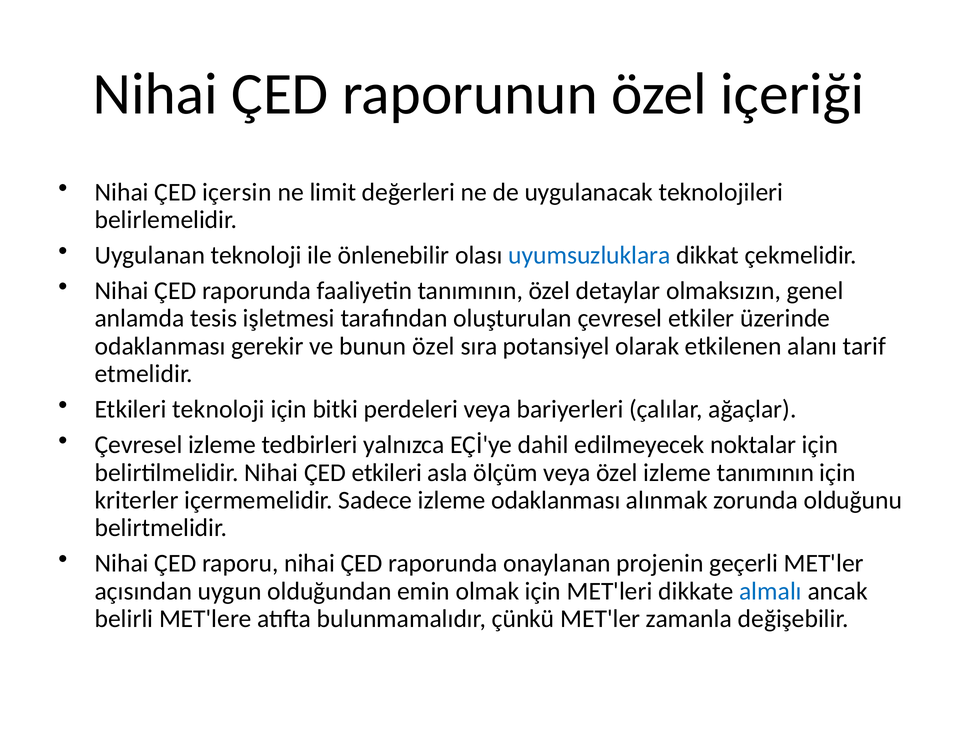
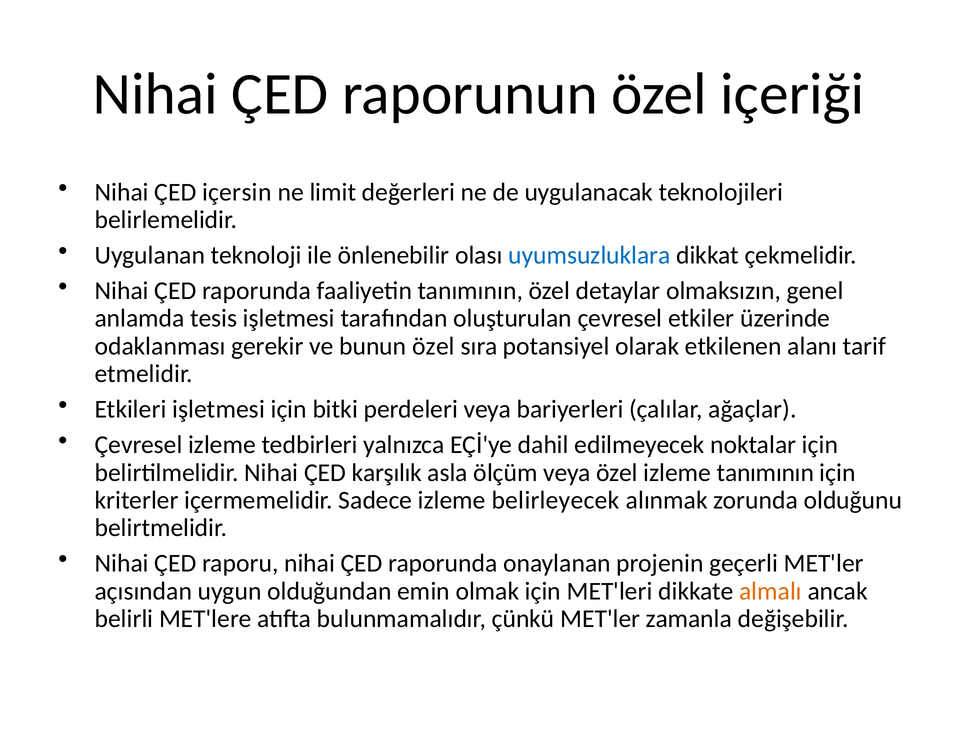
Etkileri teknoloji: teknoloji -> işletmesi
ÇED etkileri: etkileri -> karşılık
izleme odaklanması: odaklanması -> belirleyecek
almalı colour: blue -> orange
